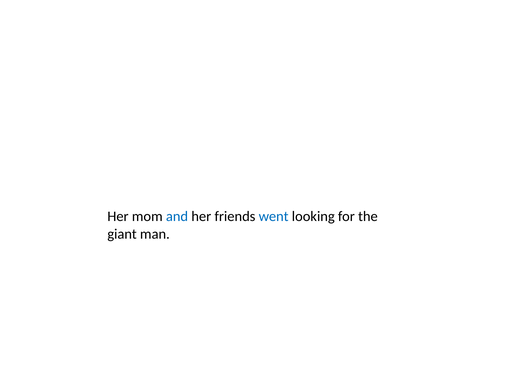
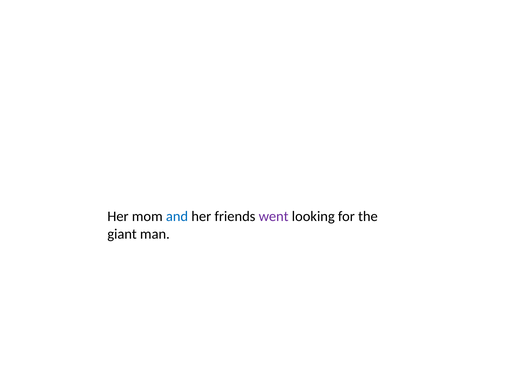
went colour: blue -> purple
